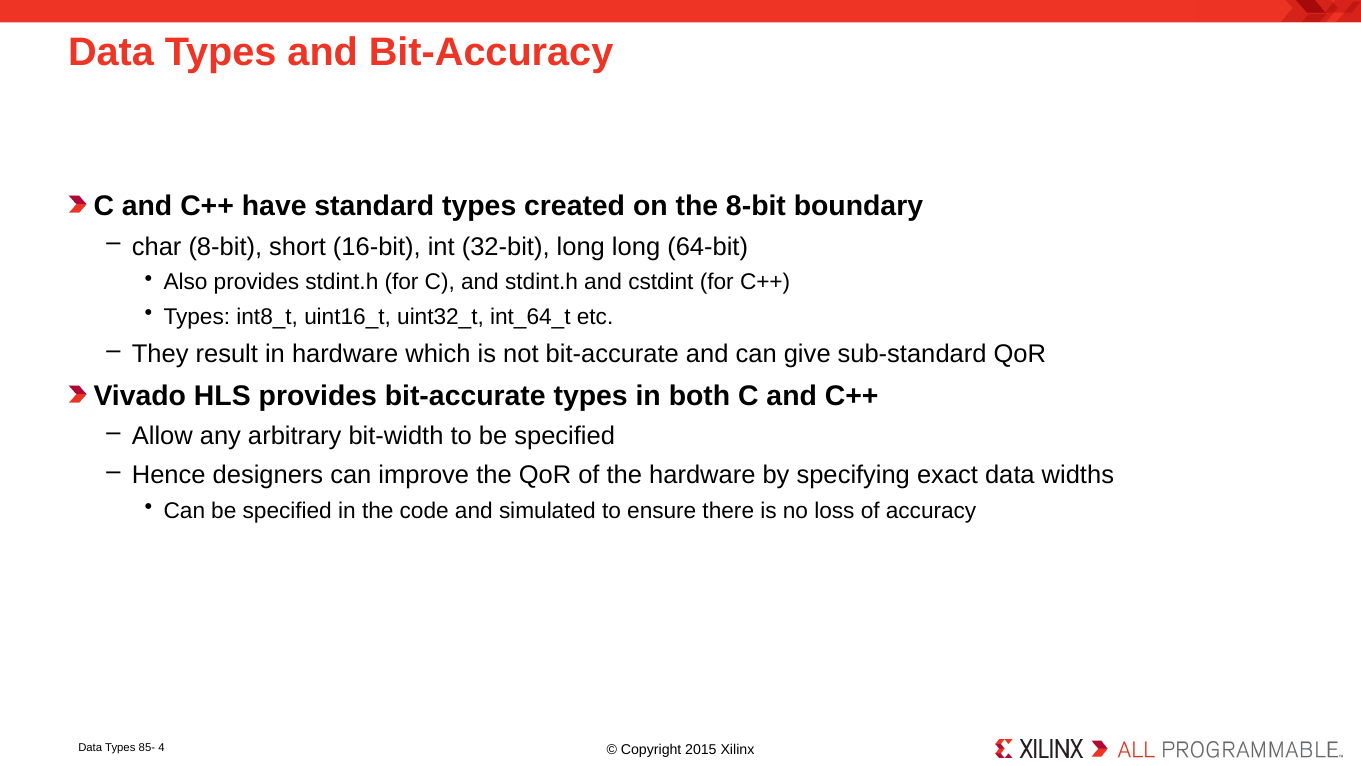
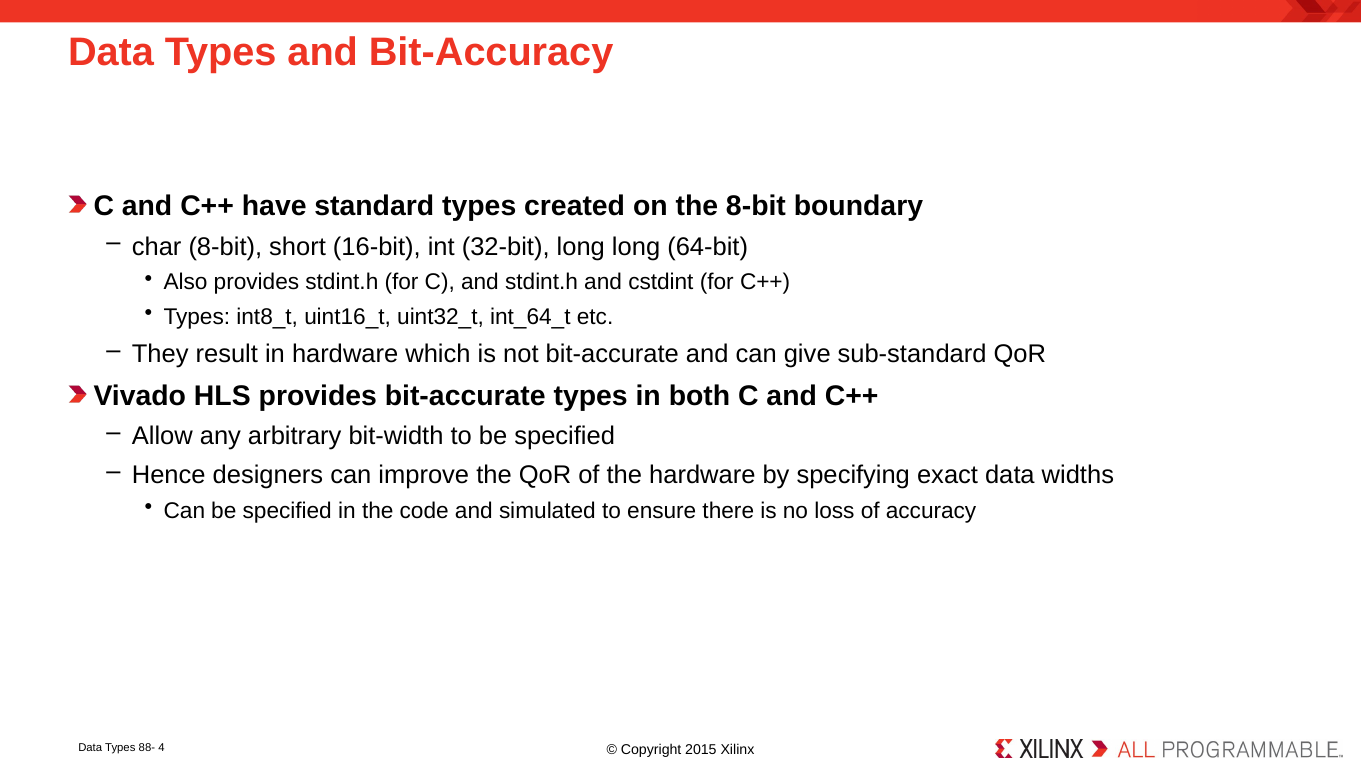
85-: 85- -> 88-
